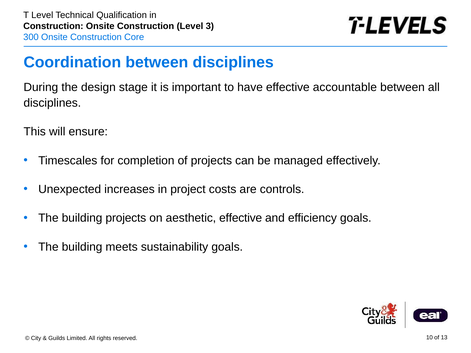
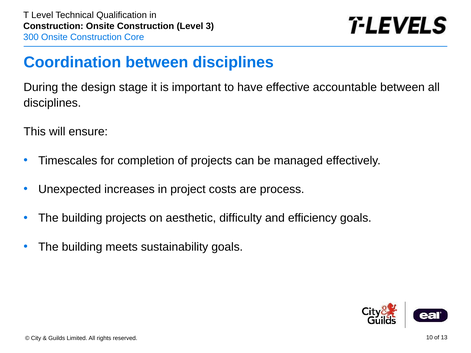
controls: controls -> process
aesthetic effective: effective -> difficulty
